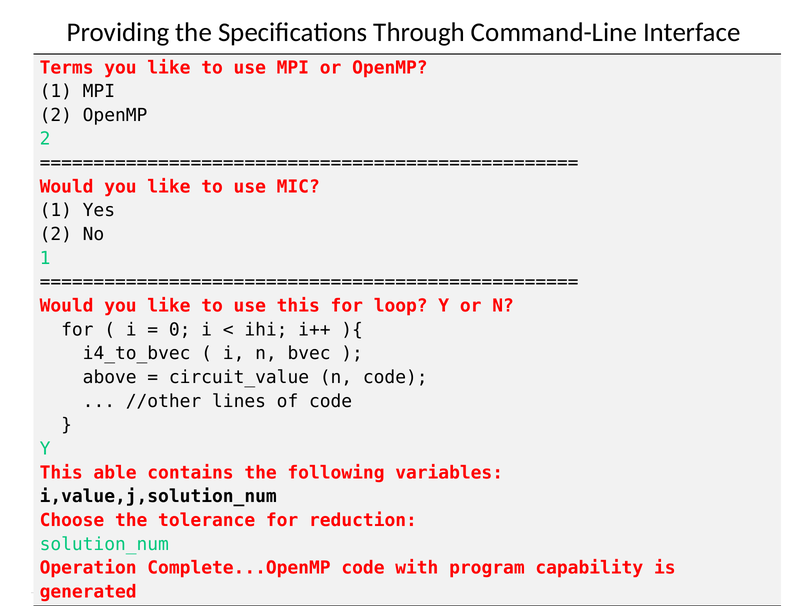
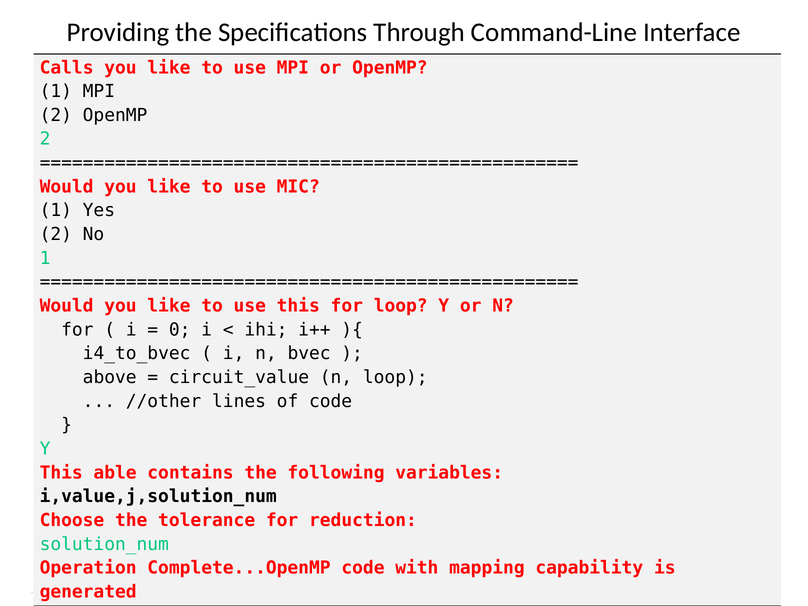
Terms: Terms -> Calls
n code: code -> loop
program: program -> mapping
